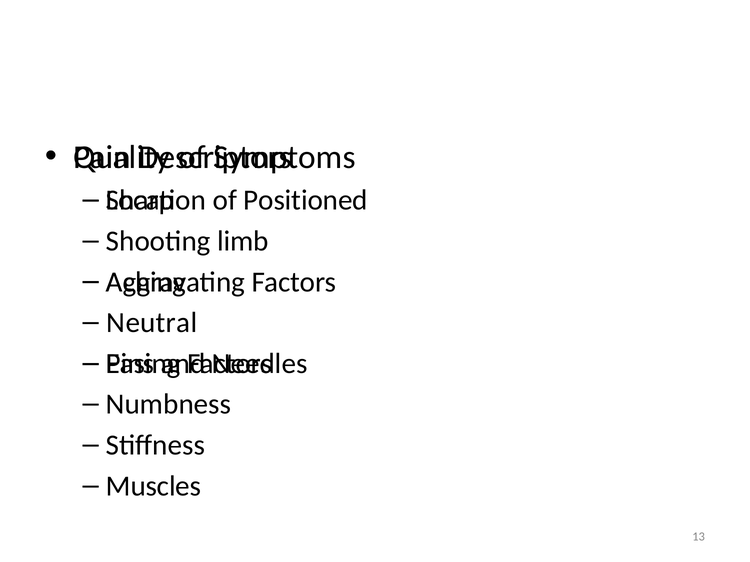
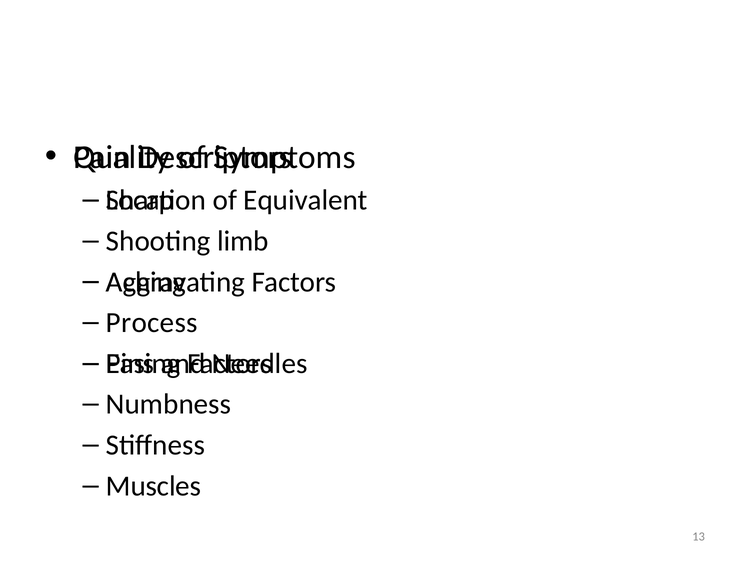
Positioned: Positioned -> Equivalent
Neutral: Neutral -> Process
